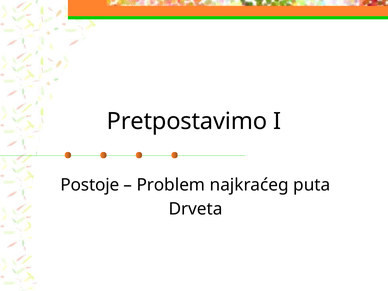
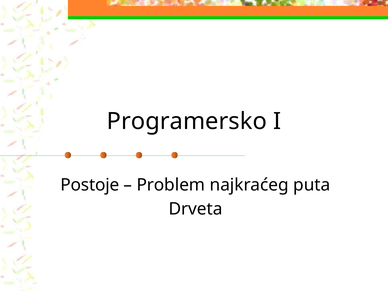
Pretpostavimo: Pretpostavimo -> Programersko
